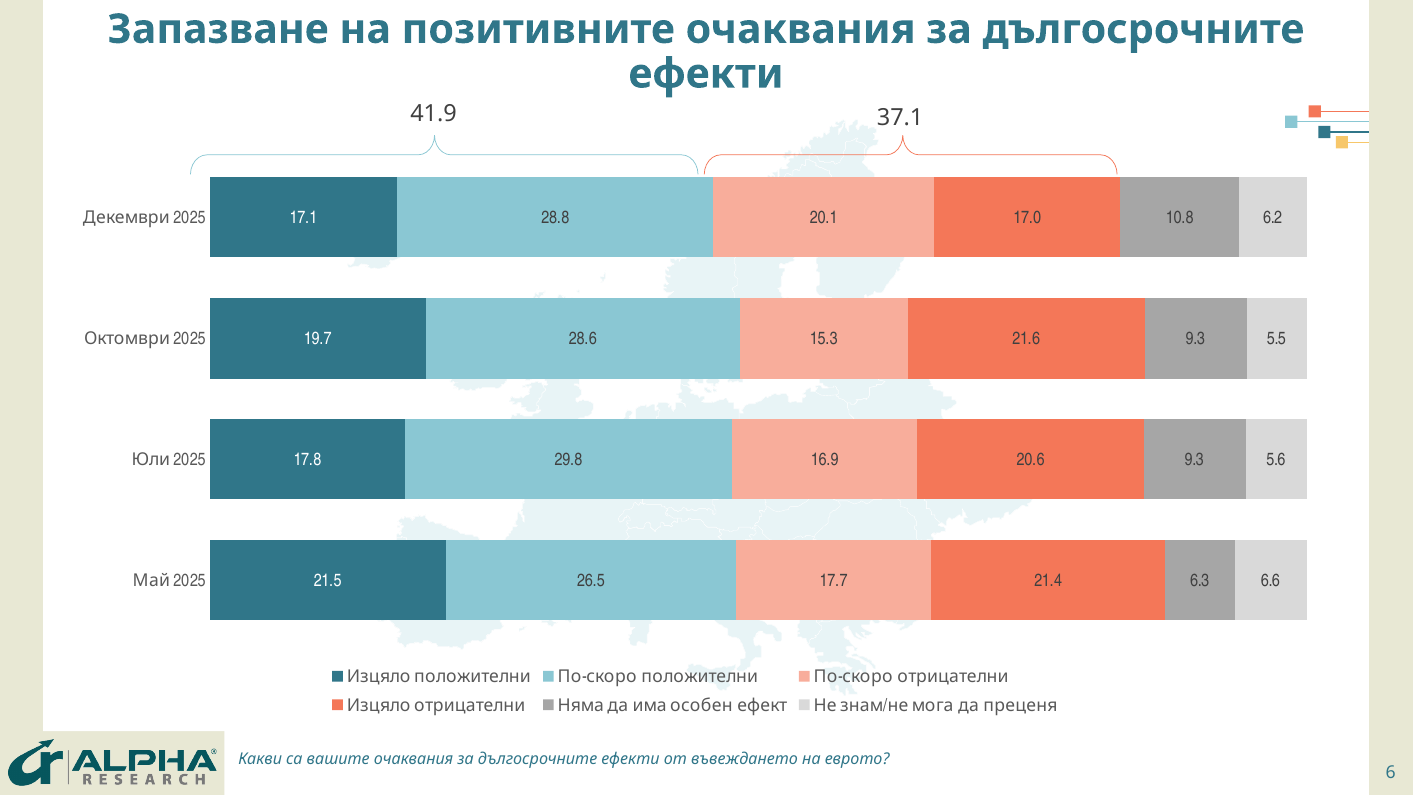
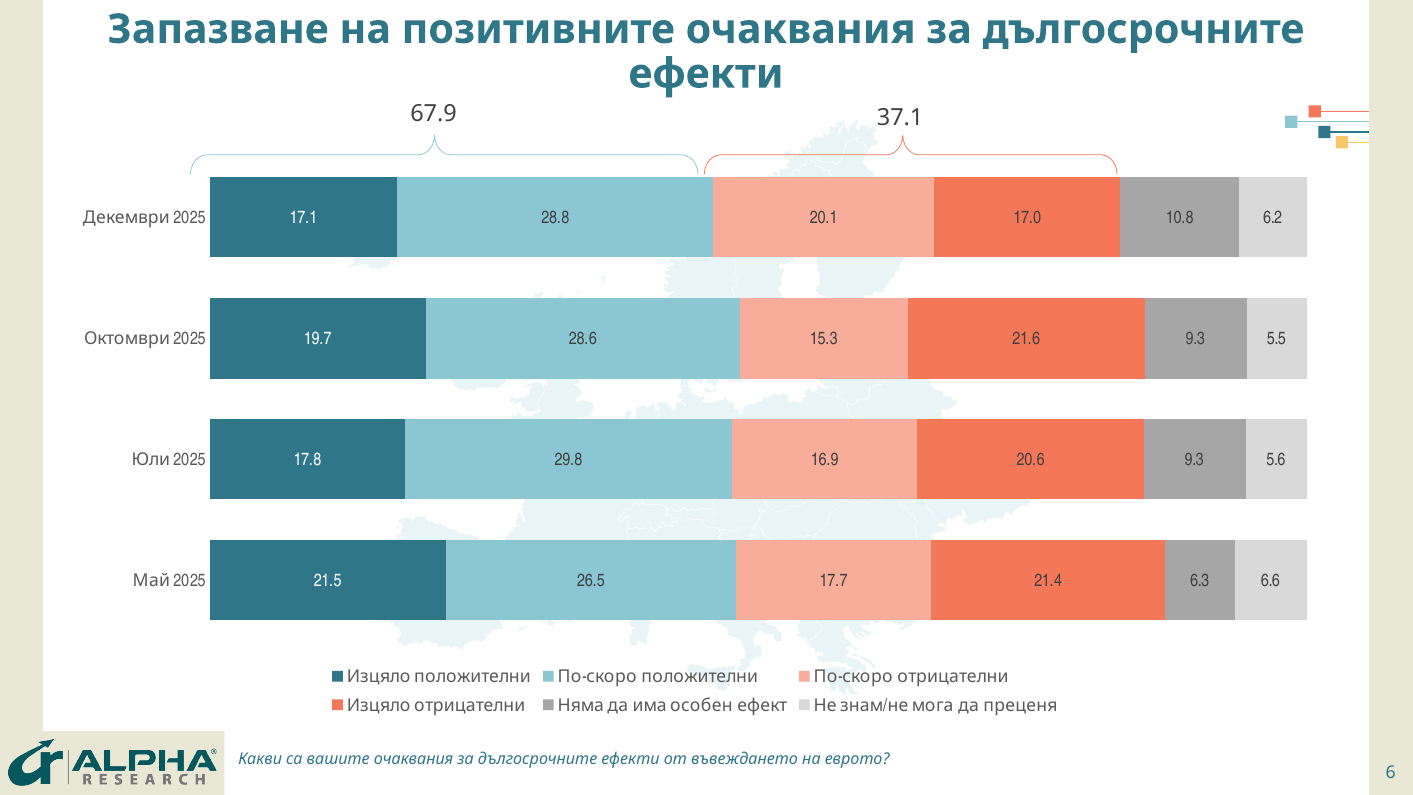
41.9: 41.9 -> 67.9
